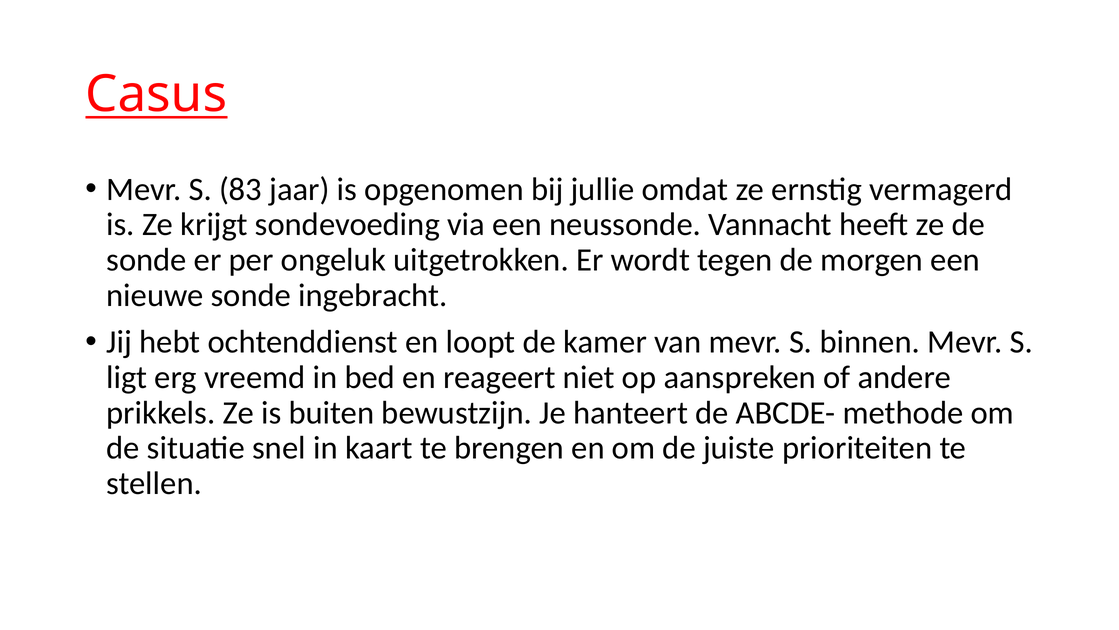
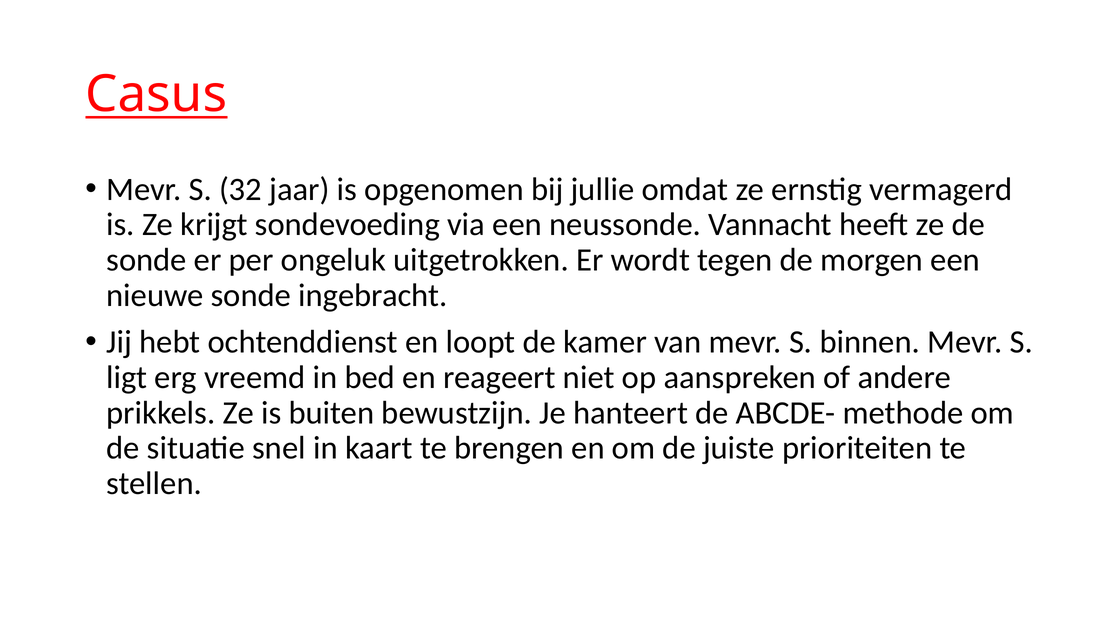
83: 83 -> 32
